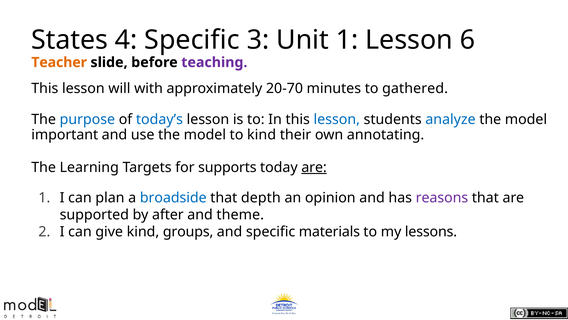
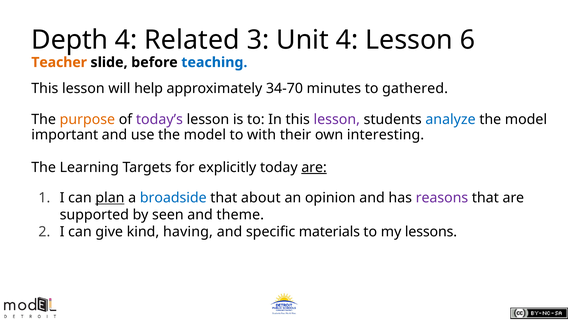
States: States -> Depth
4 Specific: Specific -> Related
Unit 1: 1 -> 4
teaching colour: purple -> blue
with: with -> help
20-70: 20-70 -> 34-70
purpose colour: blue -> orange
today’s colour: blue -> purple
lesson at (337, 119) colour: blue -> purple
to kind: kind -> with
annotating: annotating -> interesting
supports: supports -> explicitly
plan underline: none -> present
depth: depth -> about
after: after -> seen
groups: groups -> having
